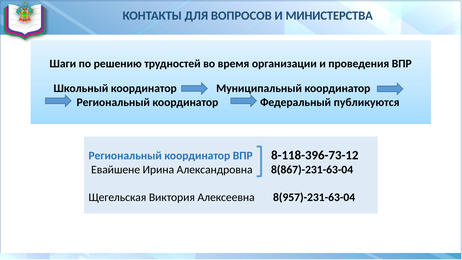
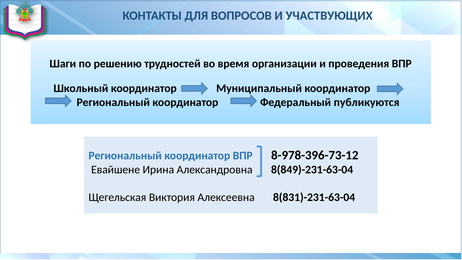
МИНИСТЕРСТВА: МИНИСТЕРСТВА -> УЧАСТВУЮЩИХ
8-118-396-73-12: 8-118-396-73-12 -> 8-978-396-73-12
8(867)-231-63-04: 8(867)-231-63-04 -> 8(849)-231-63-04
8(957)-231-63-04: 8(957)-231-63-04 -> 8(831)-231-63-04
